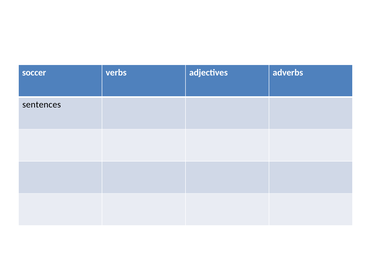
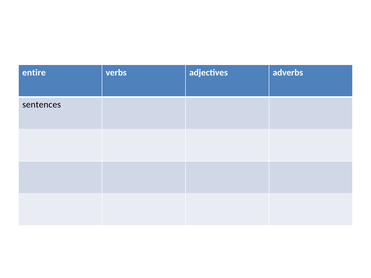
soccer: soccer -> entire
